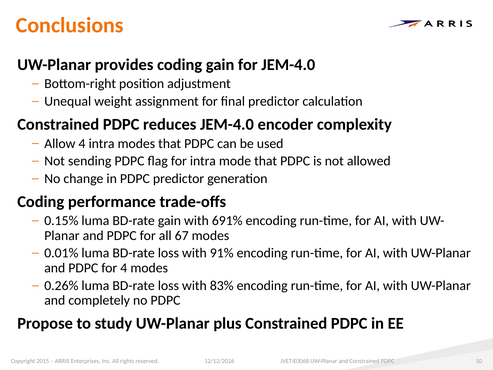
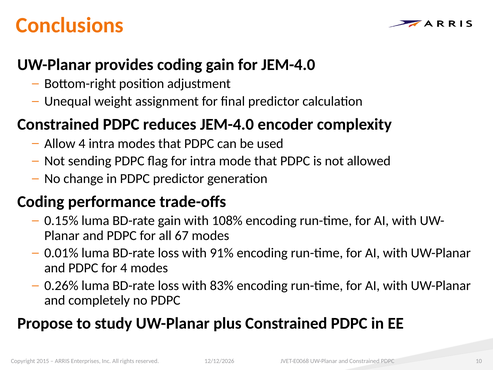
691%: 691% -> 108%
